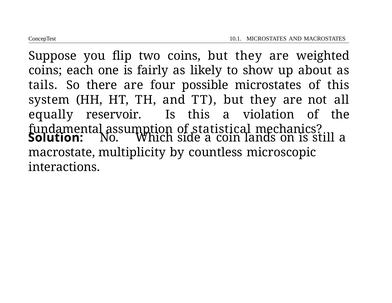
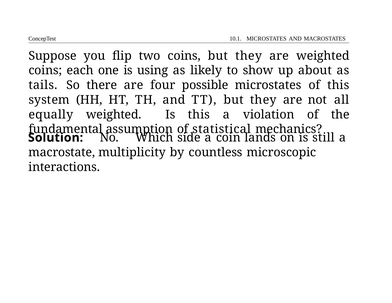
fairly: fairly -> using
equally reservoir: reservoir -> weighted
